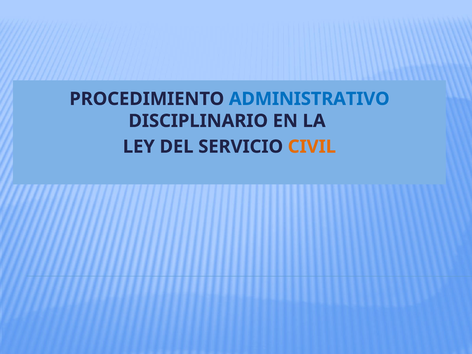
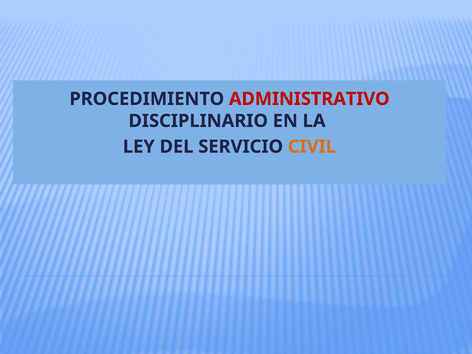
ADMINISTRATIVO colour: blue -> red
